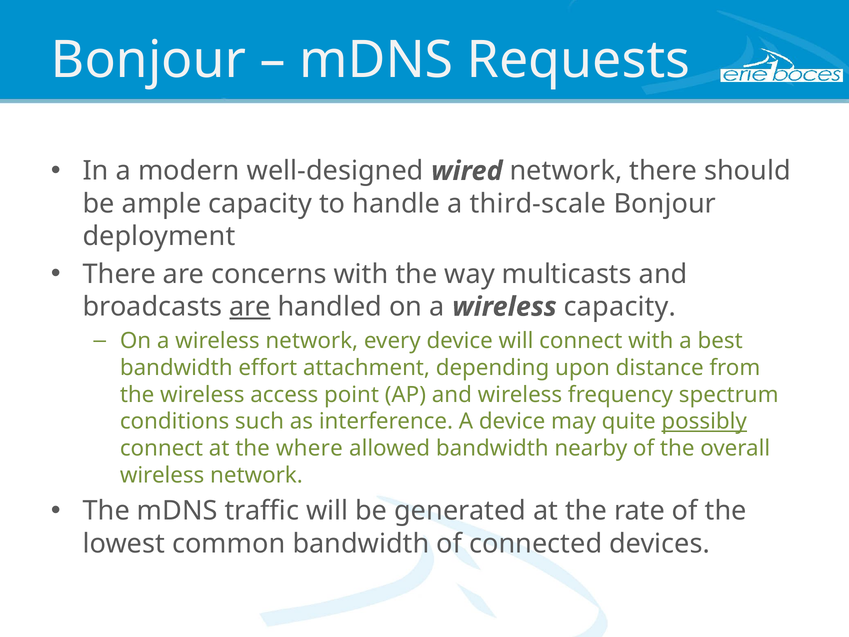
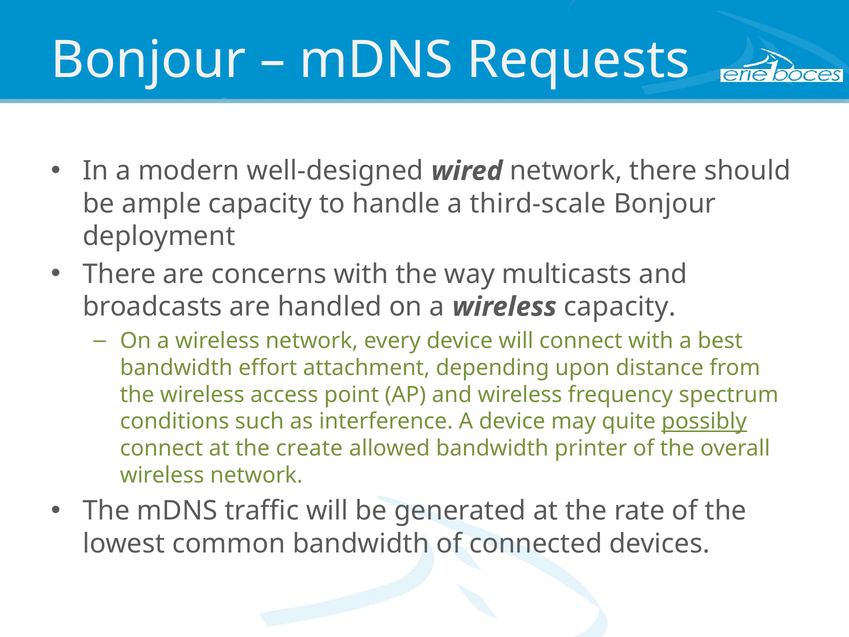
are at (250, 307) underline: present -> none
where: where -> create
nearby: nearby -> printer
